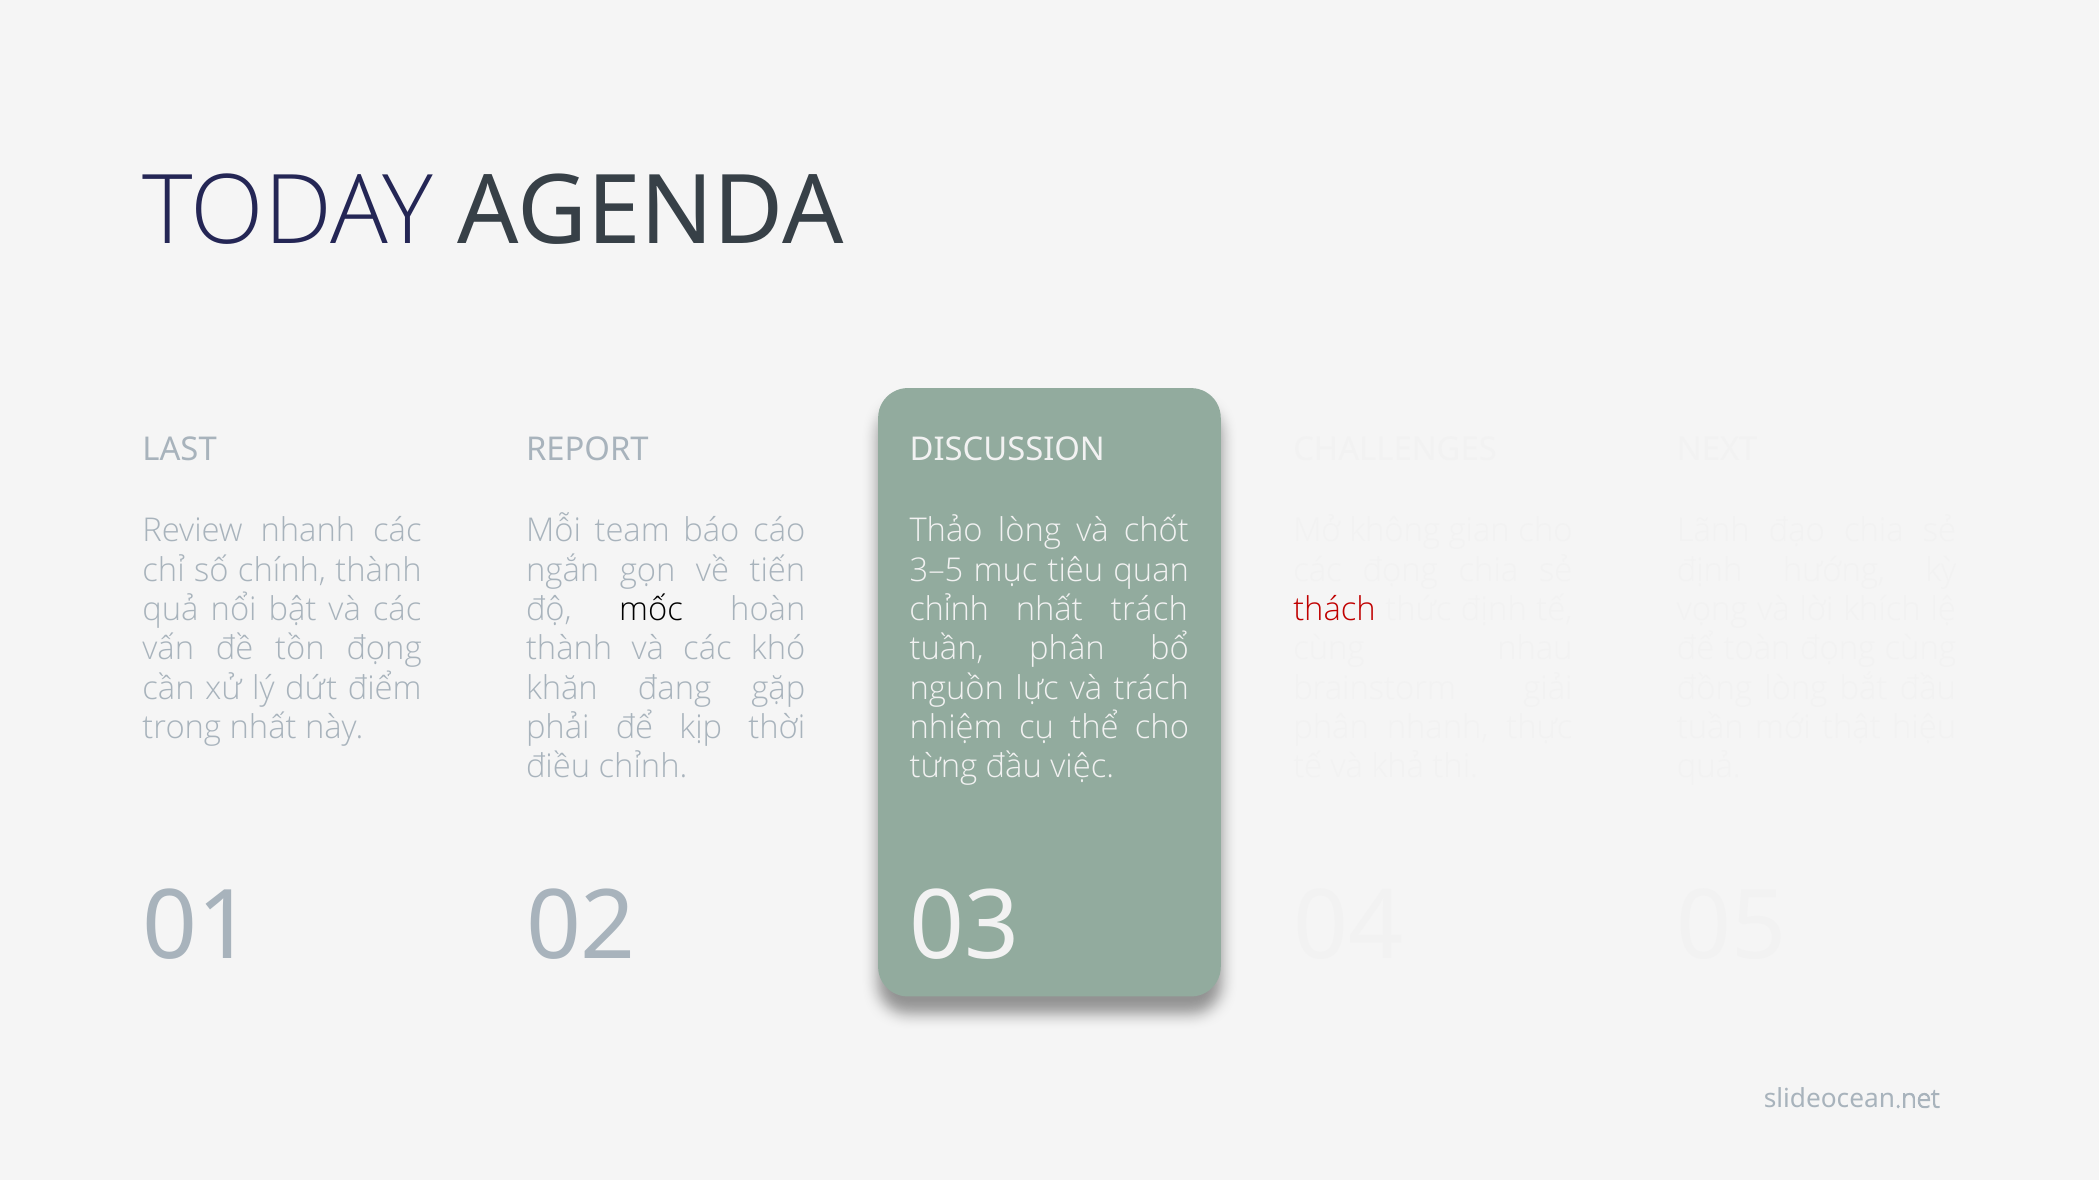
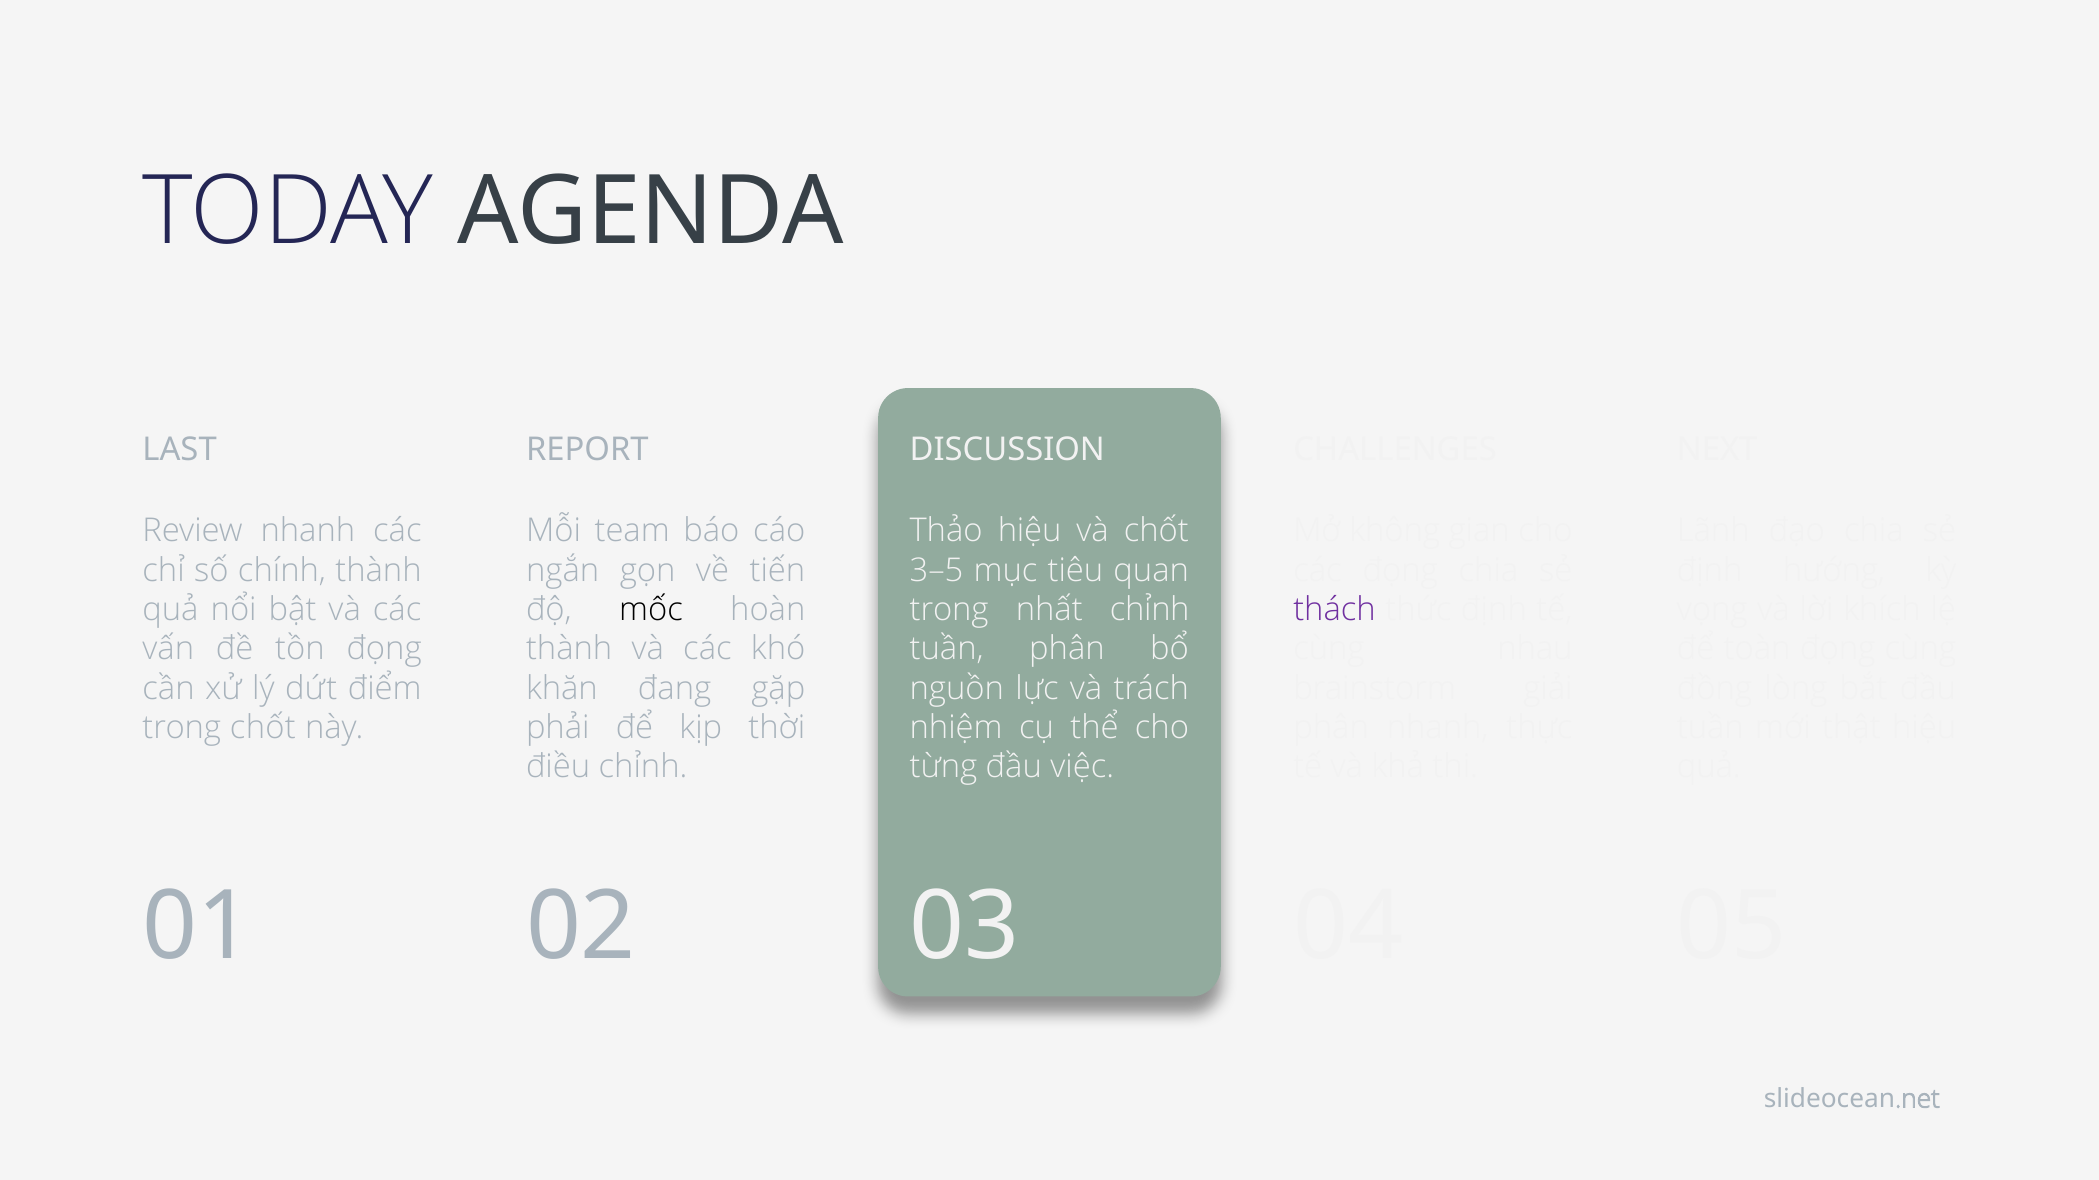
Thảo lòng: lòng -> hiệu
chỉnh at (949, 610): chỉnh -> trong
nhất trách: trách -> chỉnh
thách colour: red -> purple
trong nhất: nhất -> chốt
